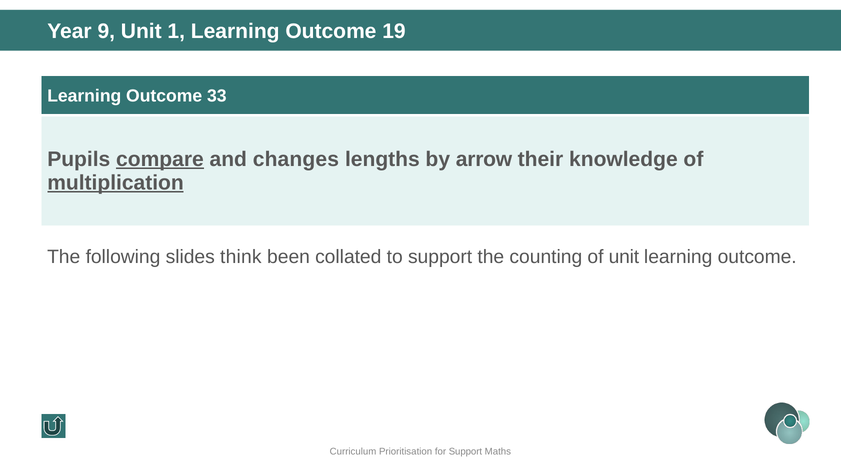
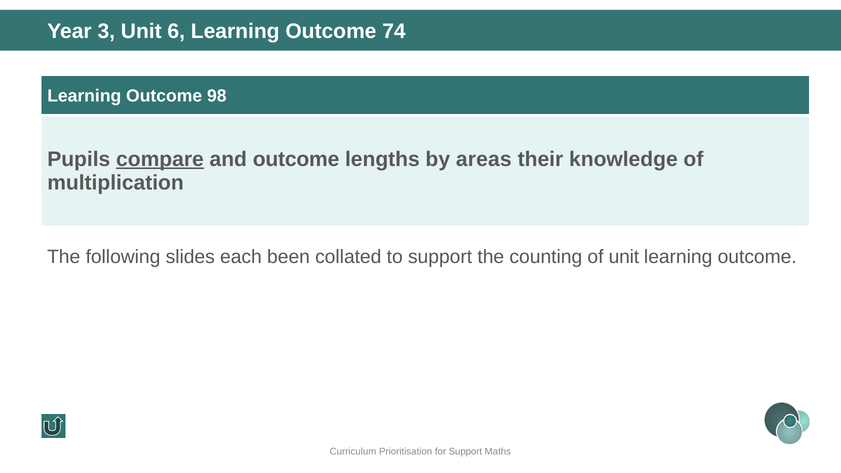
9: 9 -> 3
1: 1 -> 6
19: 19 -> 74
33: 33 -> 98
and changes: changes -> outcome
arrow: arrow -> areas
multiplication underline: present -> none
think: think -> each
